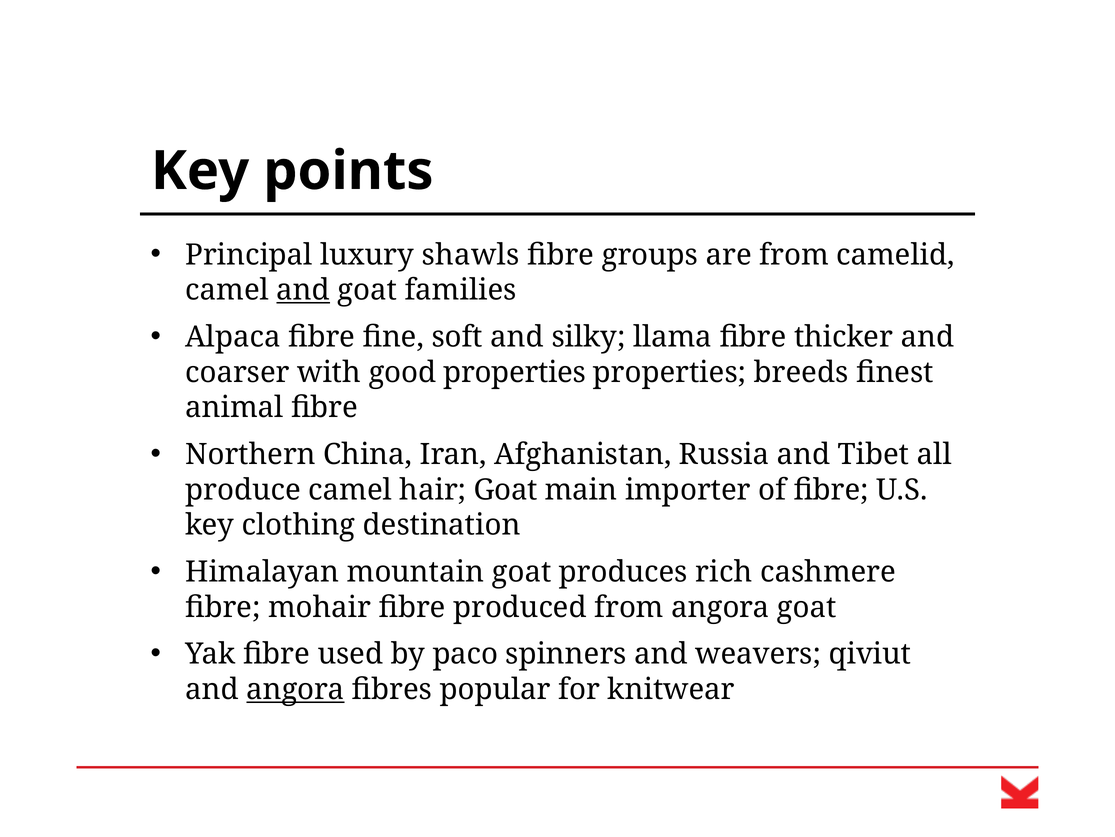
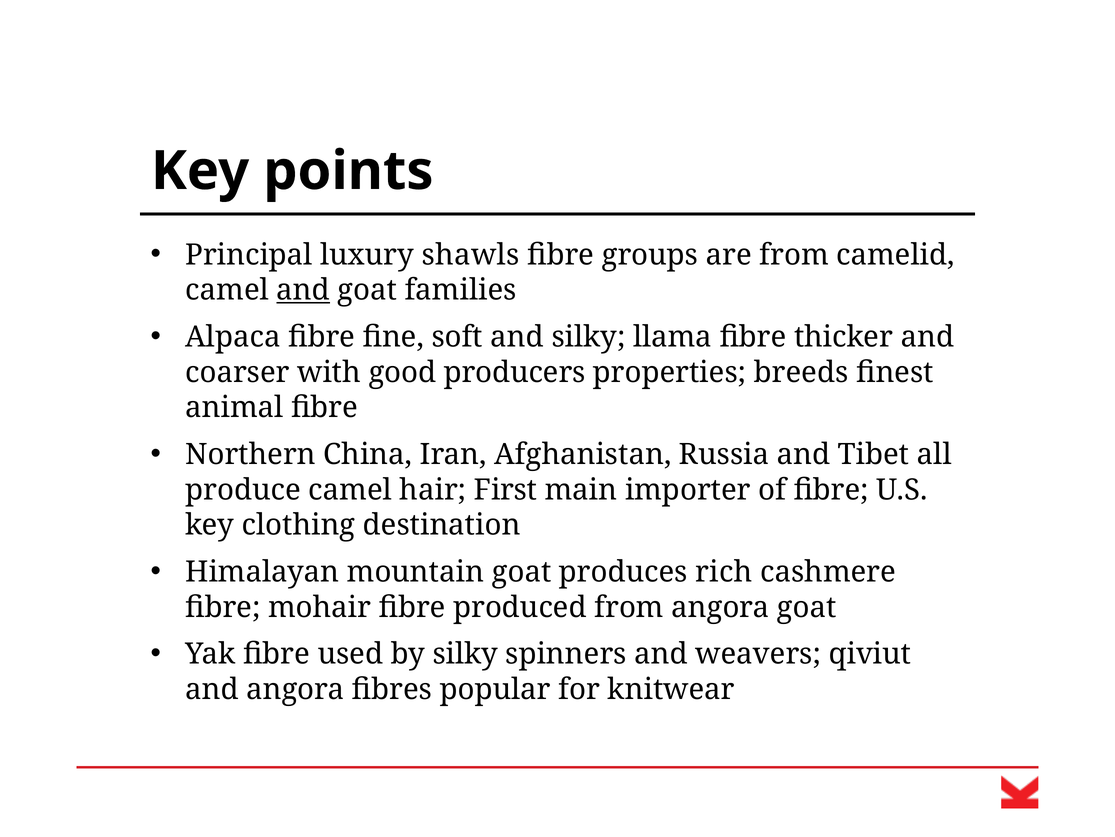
good properties: properties -> producers
hair Goat: Goat -> First
by paco: paco -> silky
angora at (295, 689) underline: present -> none
